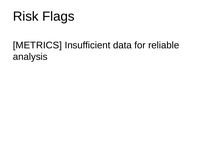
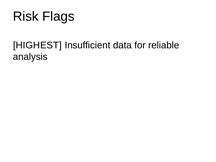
METRICS: METRICS -> HIGHEST
